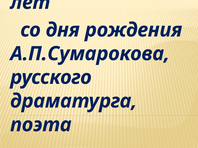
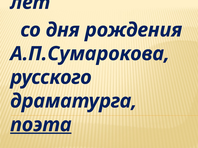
поэта underline: none -> present
